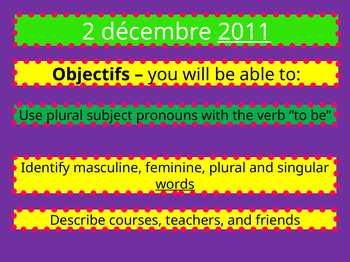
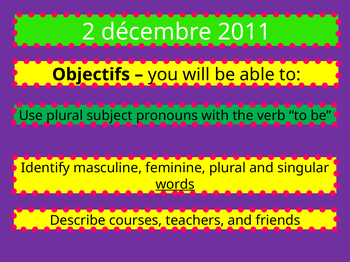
2011 underline: present -> none
